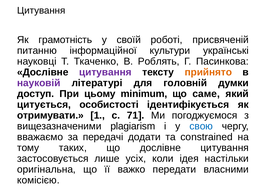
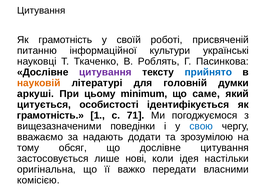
прийнято colour: orange -> blue
науковій colour: purple -> orange
доступ: доступ -> аркуші
отримувати at (50, 116): отримувати -> грамотність
plagiarism: plagiarism -> поведінки
передачі: передачі -> надають
constrained: constrained -> зрозумілою
таких: таких -> обсяг
усіх: усіх -> нові
